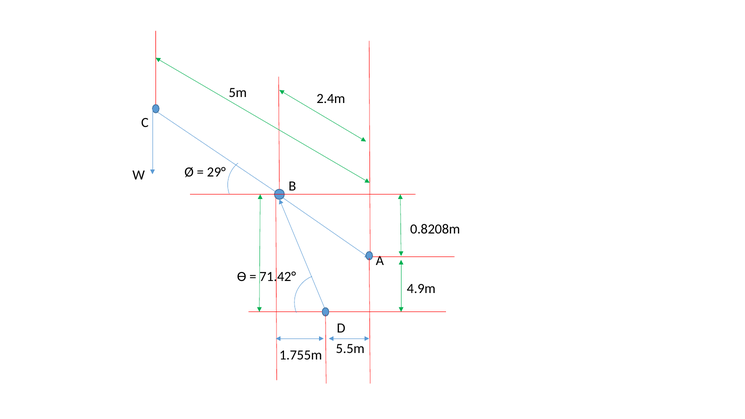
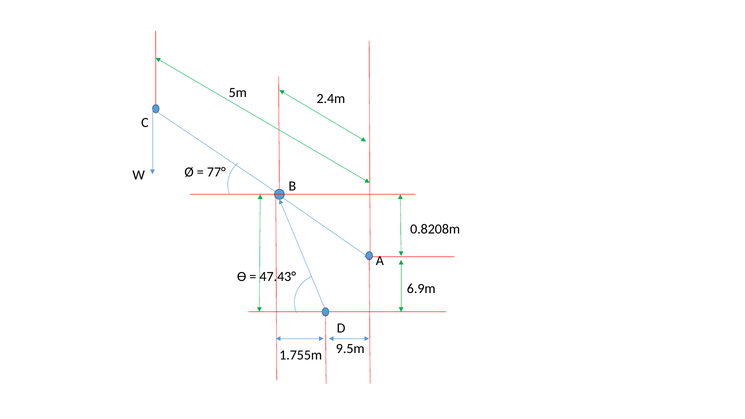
29°: 29° -> 77°
71.42°: 71.42° -> 47.43°
4.9m: 4.9m -> 6.9m
5.5m: 5.5m -> 9.5m
